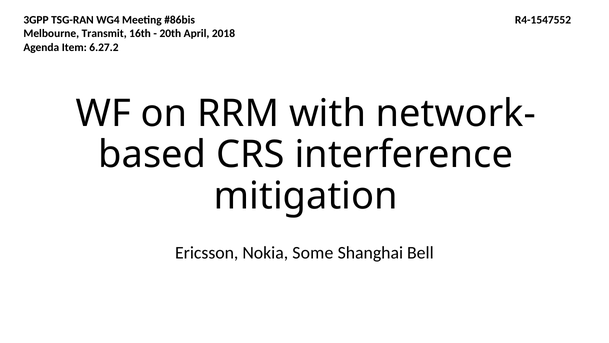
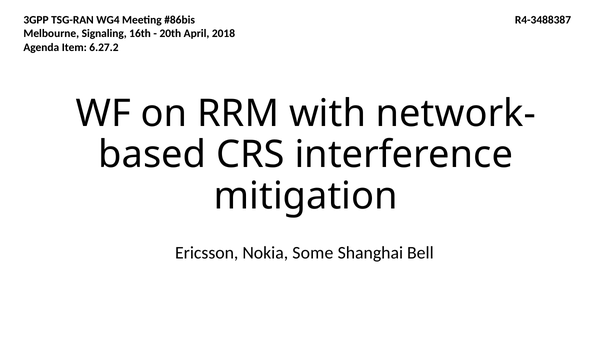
R4-1547552: R4-1547552 -> R4-3488387
Transmit: Transmit -> Signaling
